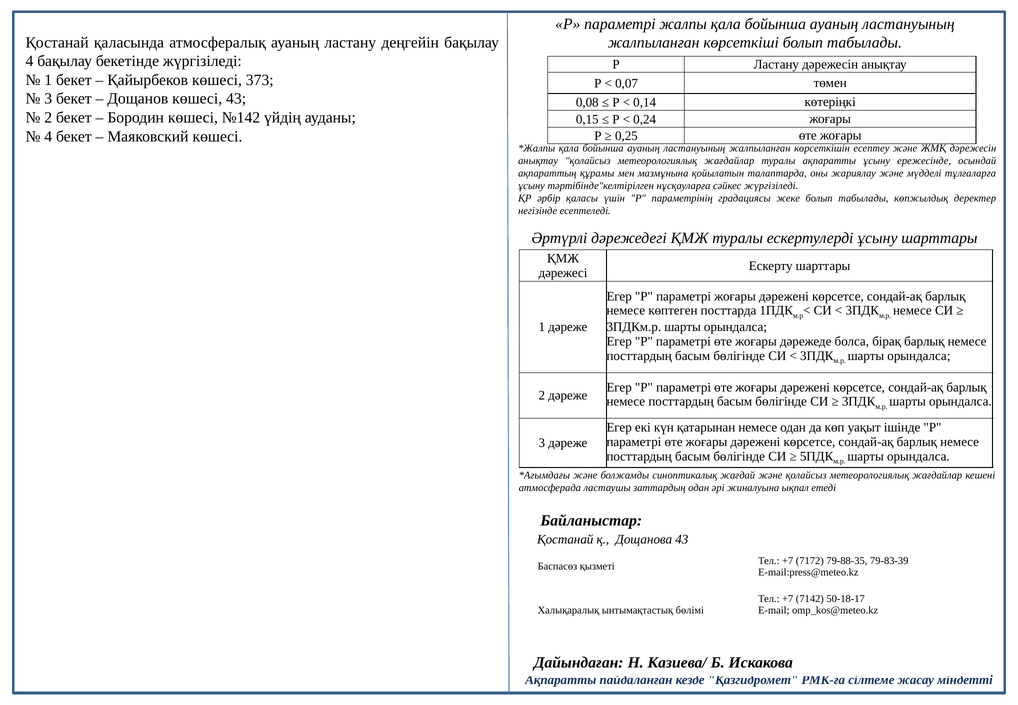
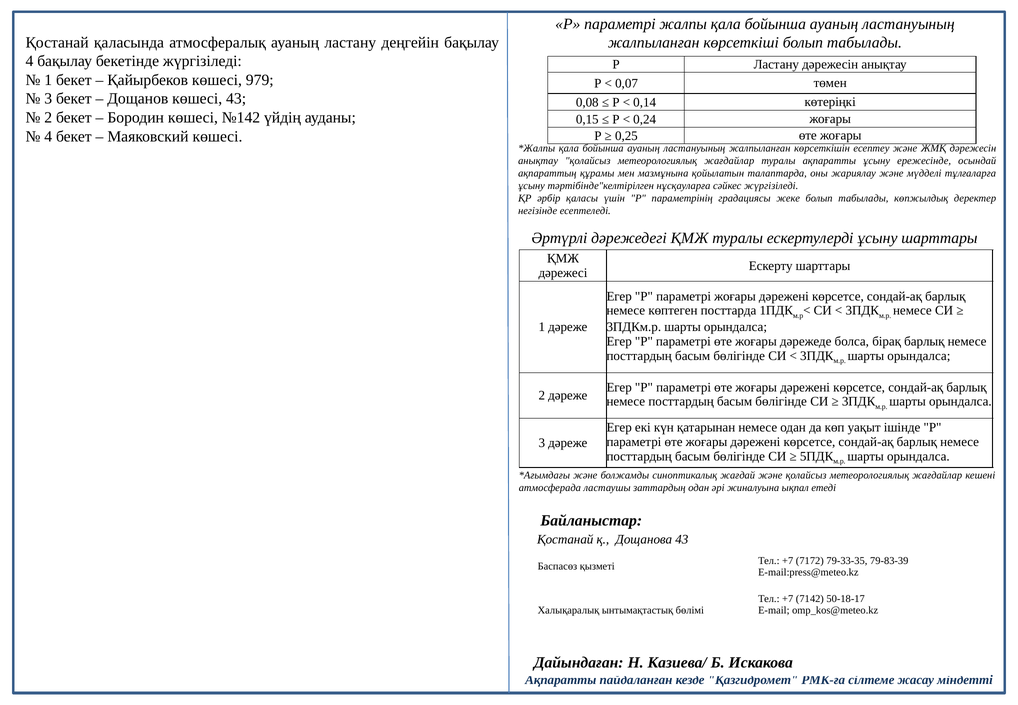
373: 373 -> 979
79-88-35: 79-88-35 -> 79-33-35
